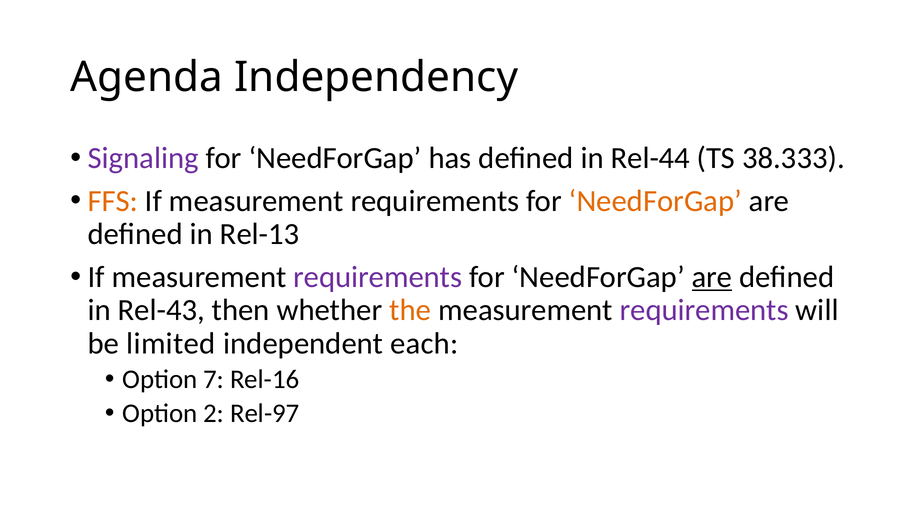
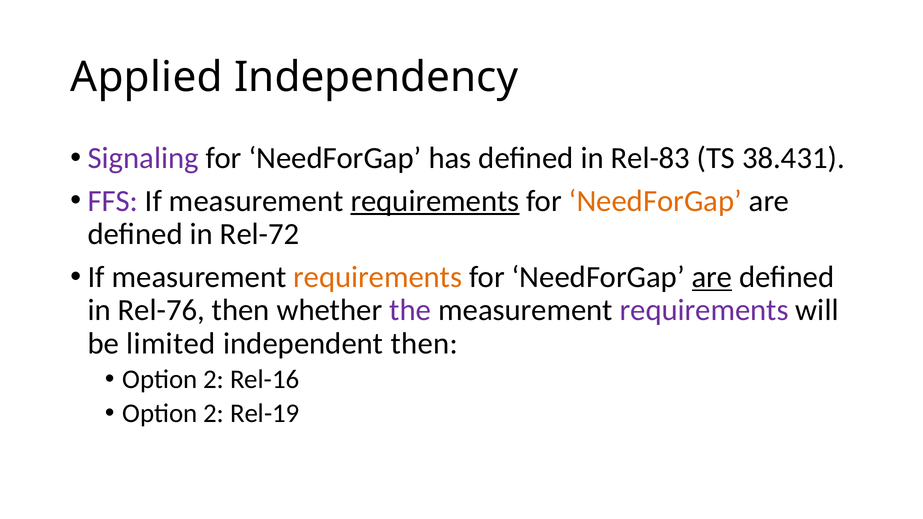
Agenda: Agenda -> Applied
Rel-44: Rel-44 -> Rel-83
38.333: 38.333 -> 38.431
FFS colour: orange -> purple
requirements at (435, 201) underline: none -> present
Rel-13: Rel-13 -> Rel-72
requirements at (378, 277) colour: purple -> orange
Rel-43: Rel-43 -> Rel-76
the colour: orange -> purple
independent each: each -> then
7 at (214, 380): 7 -> 2
Rel-97: Rel-97 -> Rel-19
